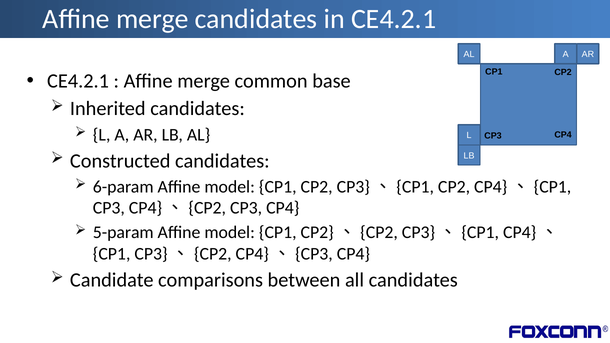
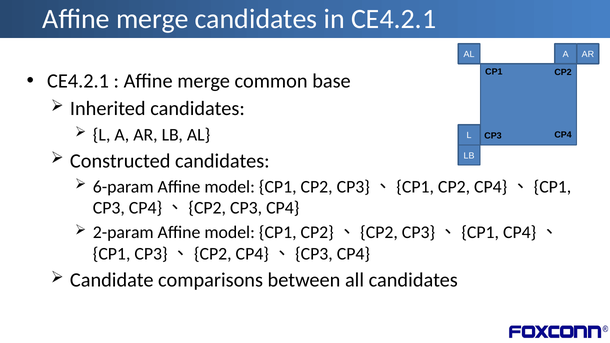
5-param: 5-param -> 2-param
